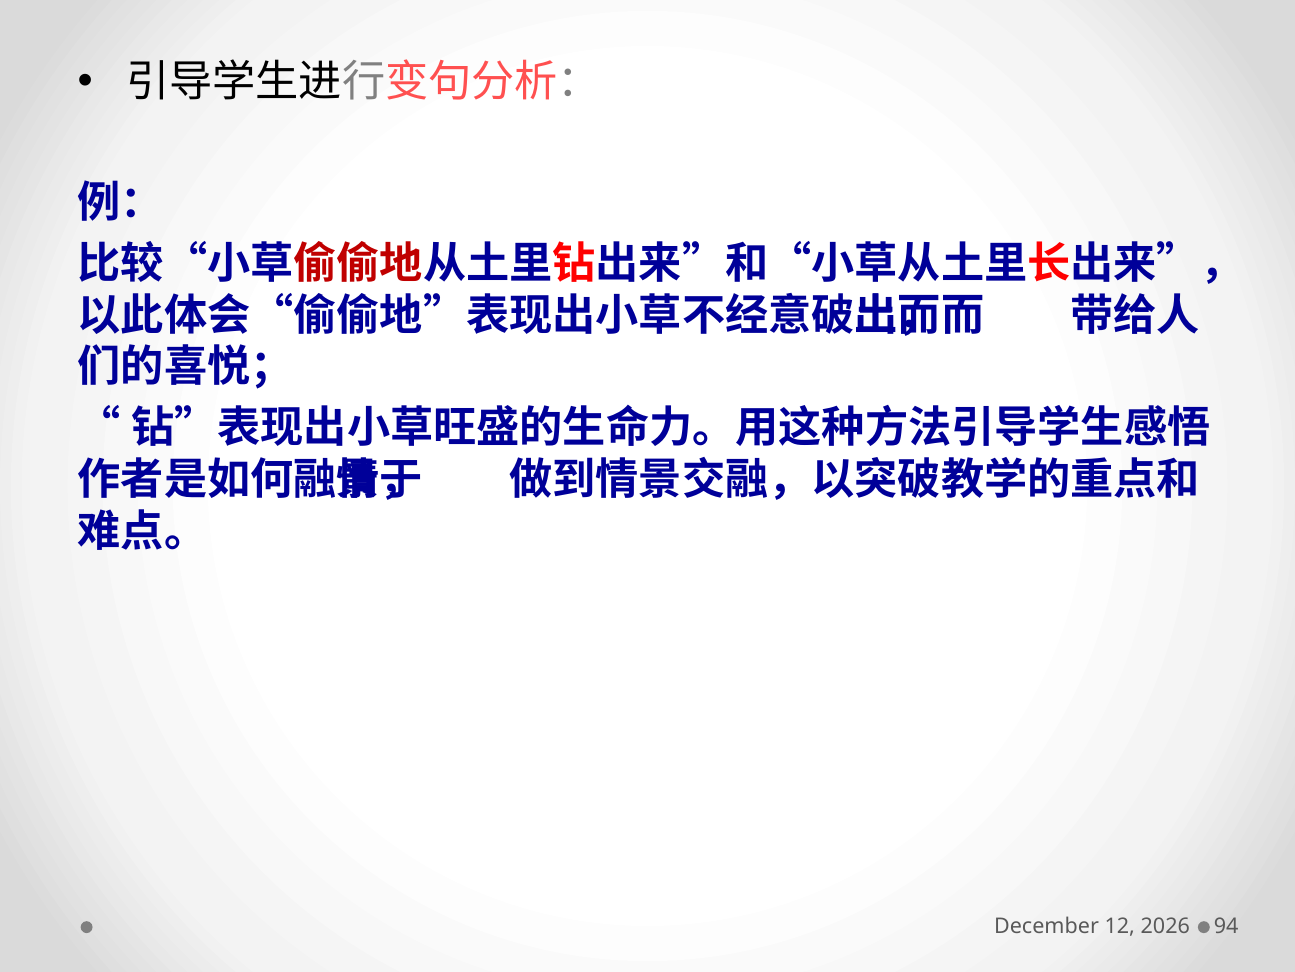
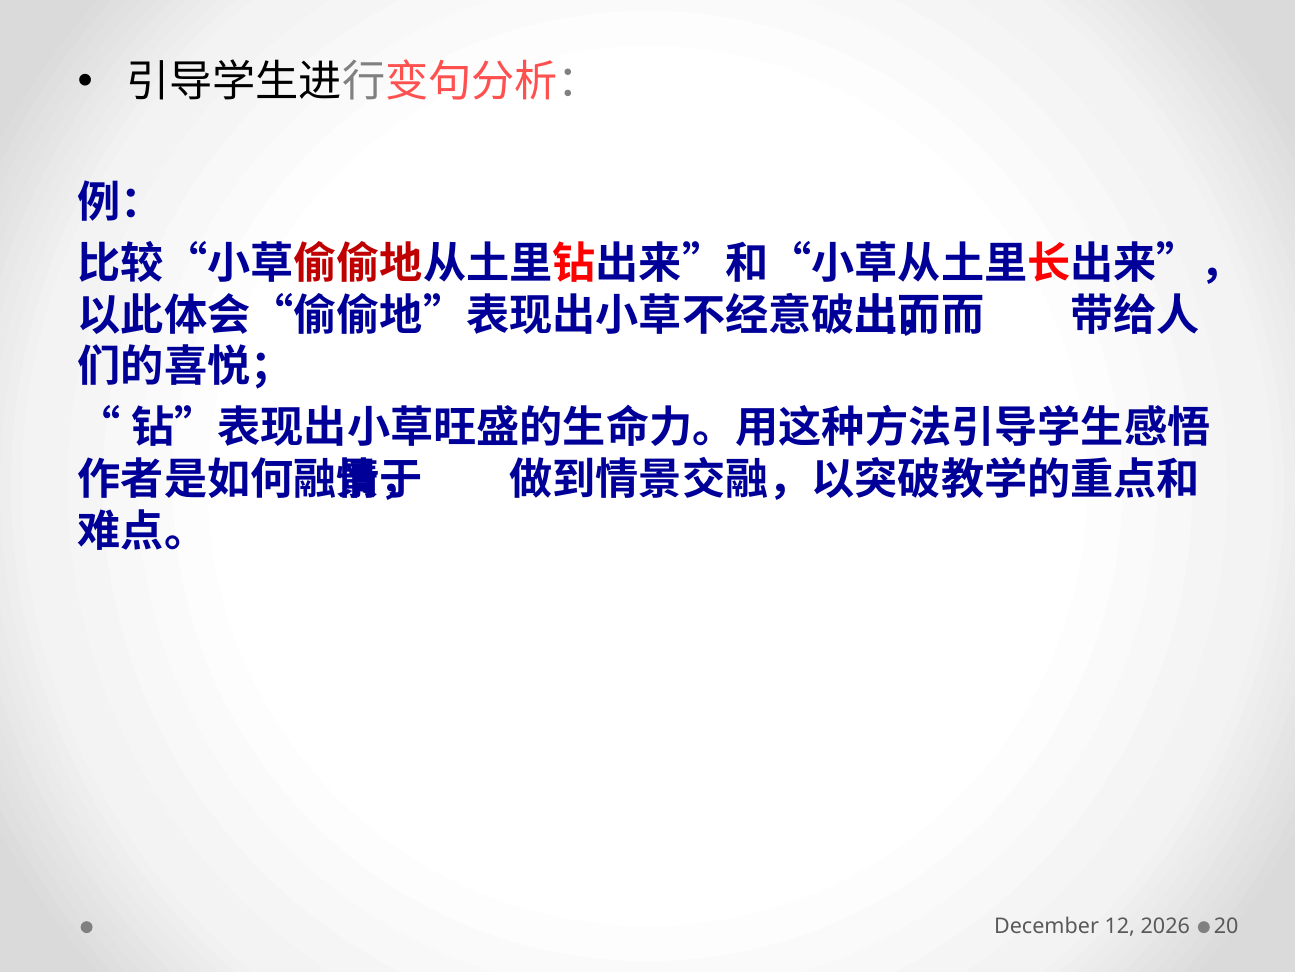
94: 94 -> 20
